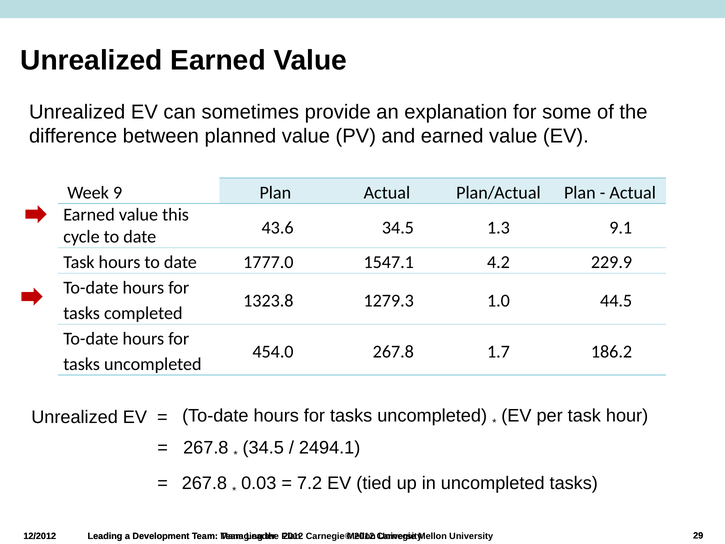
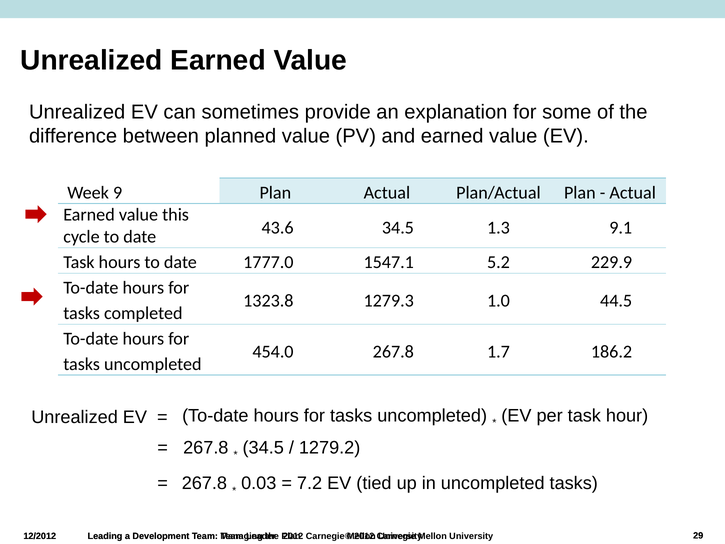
4.2: 4.2 -> 5.2
2494.1: 2494.1 -> 1279.2
